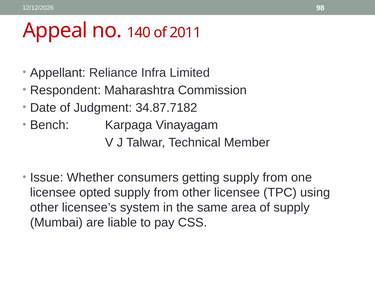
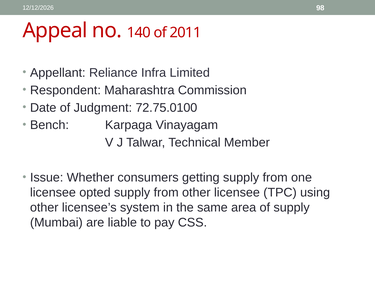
34.87.7182: 34.87.7182 -> 72.75.0100
